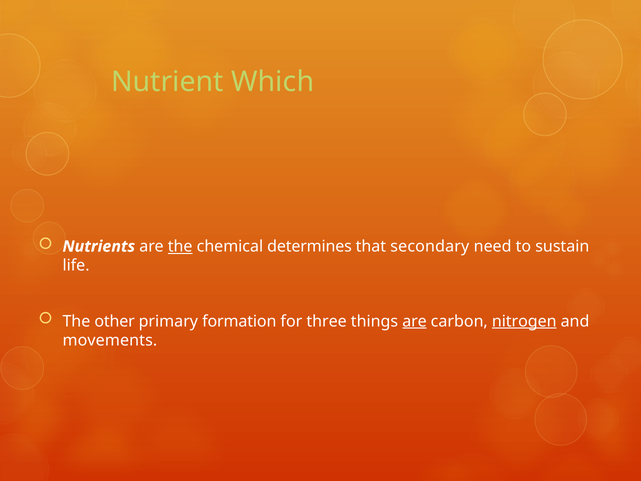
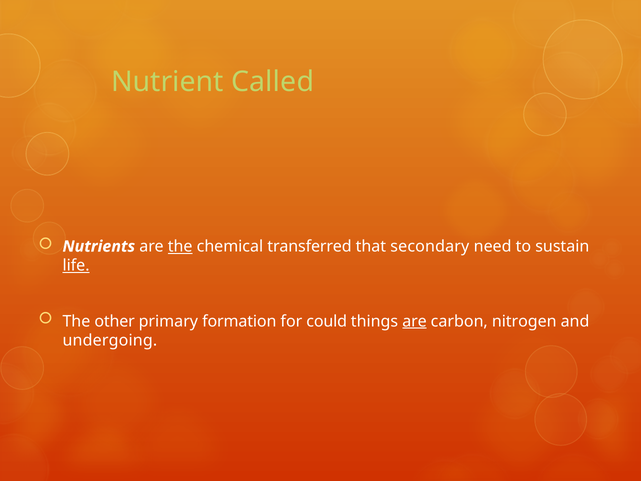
Which: Which -> Called
determines: determines -> transferred
life underline: none -> present
three: three -> could
nitrogen underline: present -> none
movements: movements -> undergoing
